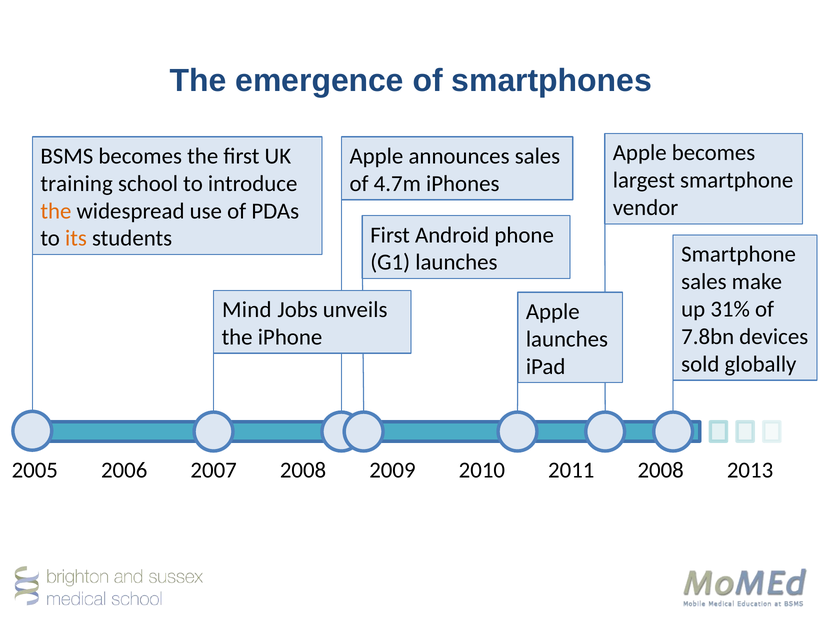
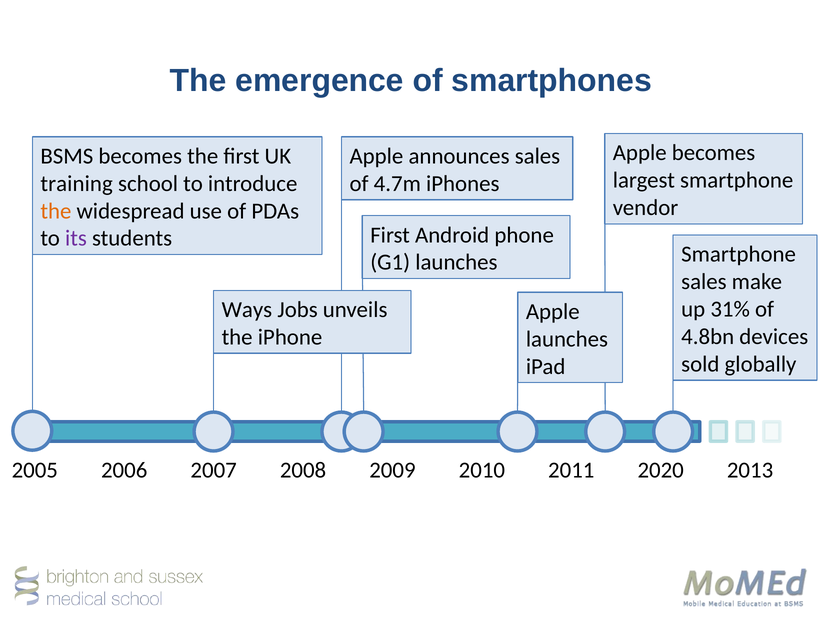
its colour: orange -> purple
Mind: Mind -> Ways
7.8bn: 7.8bn -> 4.8bn
2011 2008: 2008 -> 2020
